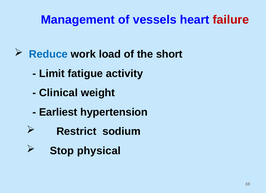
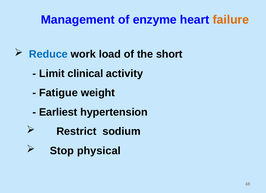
vessels: vessels -> enzyme
failure colour: red -> orange
fatigue: fatigue -> clinical
Clinical: Clinical -> Fatigue
